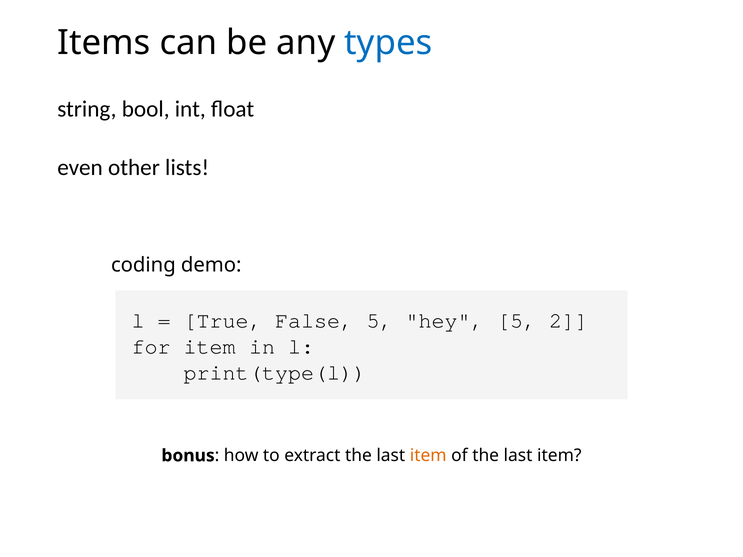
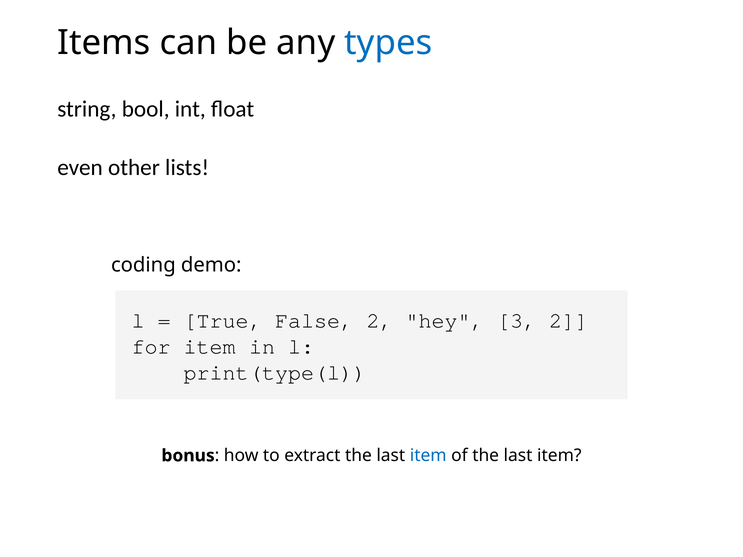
False 5: 5 -> 2
hey 5: 5 -> 3
item at (428, 456) colour: orange -> blue
